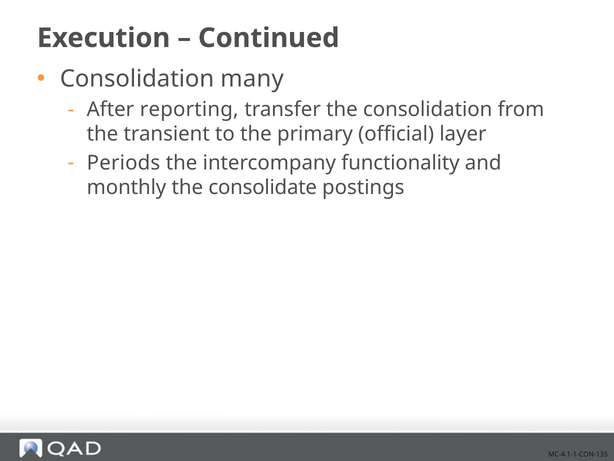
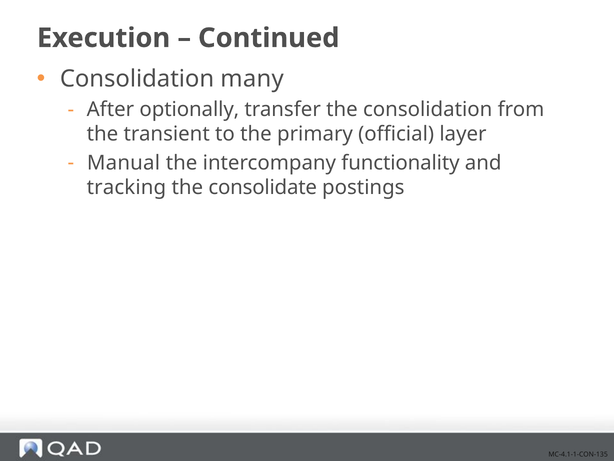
reporting: reporting -> optionally
Periods: Periods -> Manual
monthly: monthly -> tracking
